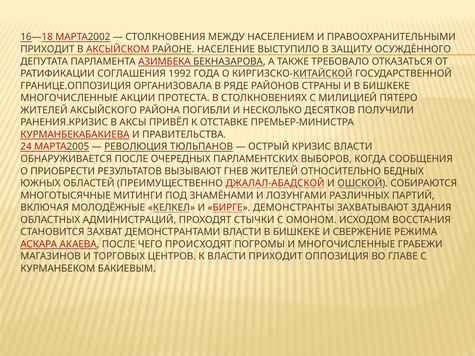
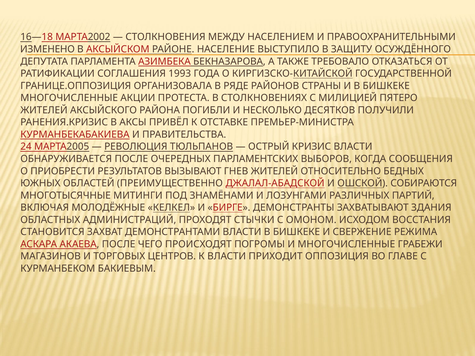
ПРИХОДИТ at (47, 49): ПРИХОДИТ -> ИЗМЕНЕНО
1992: 1992 -> 1993
